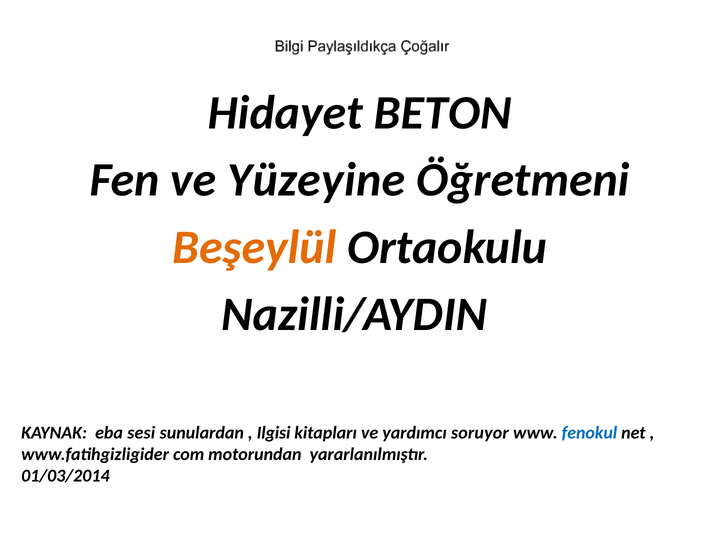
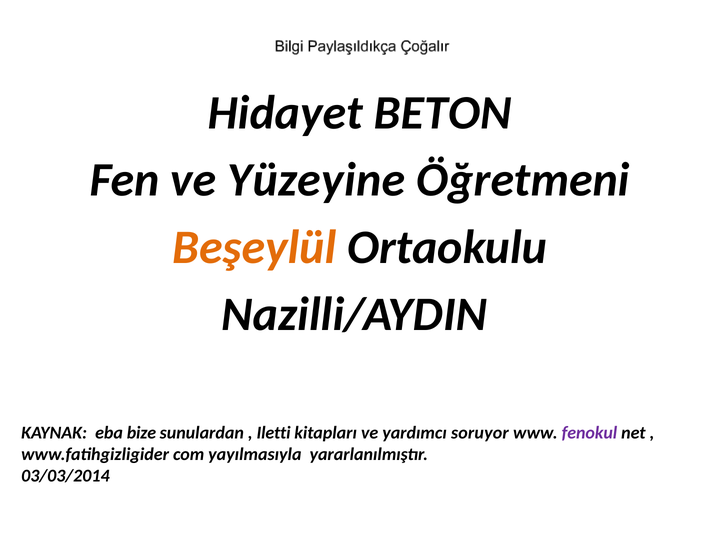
sesi: sesi -> bize
Ilgisi: Ilgisi -> Iletti
fenokul colour: blue -> purple
motorundan: motorundan -> yayılmasıyla
01/03/2014: 01/03/2014 -> 03/03/2014
